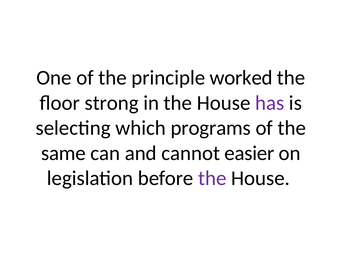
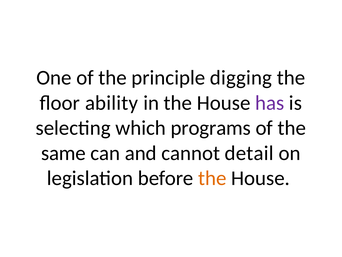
worked: worked -> digging
strong: strong -> ability
easier: easier -> detail
the at (212, 178) colour: purple -> orange
